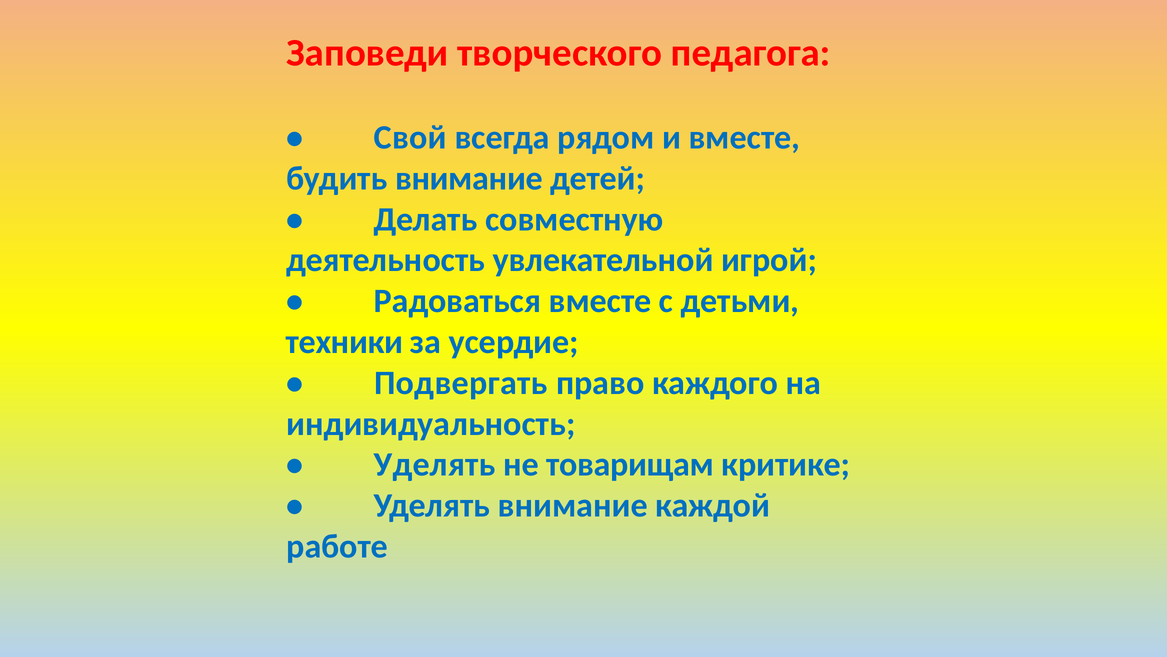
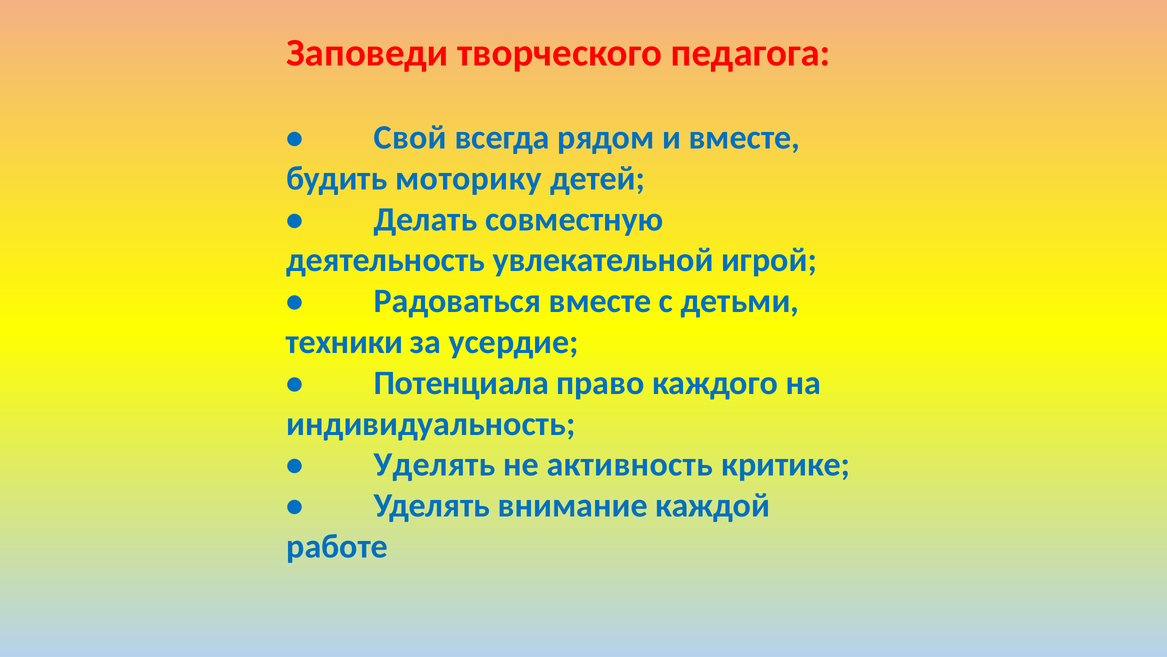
будить внимание: внимание -> моторику
Подвергать: Подвергать -> Потенциала
товарищам: товарищам -> активность
